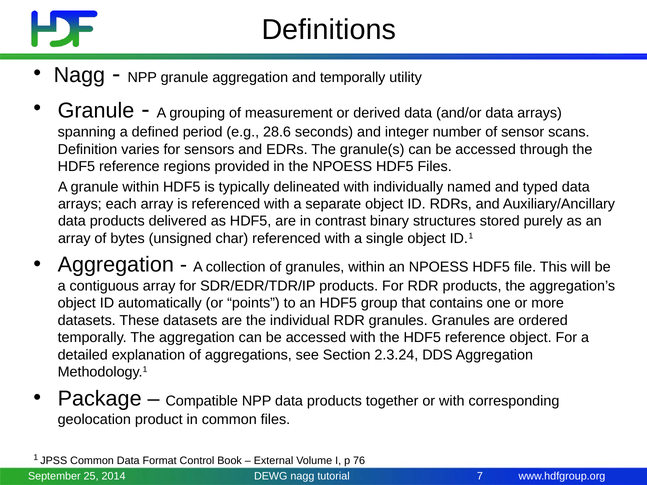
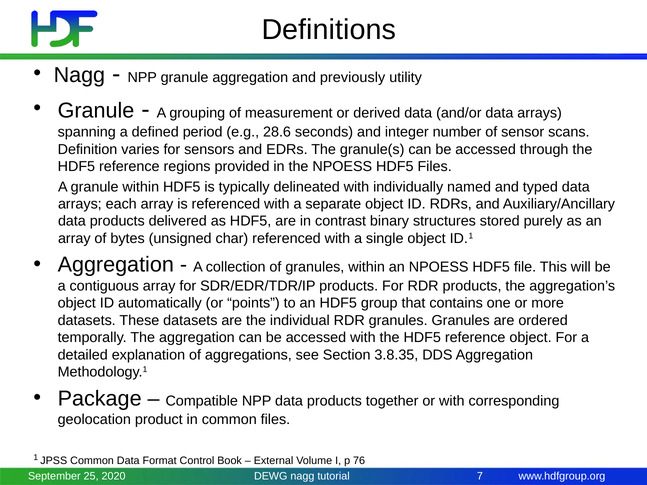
and temporally: temporally -> previously
2.3.24: 2.3.24 -> 3.8.35
2014: 2014 -> 2020
